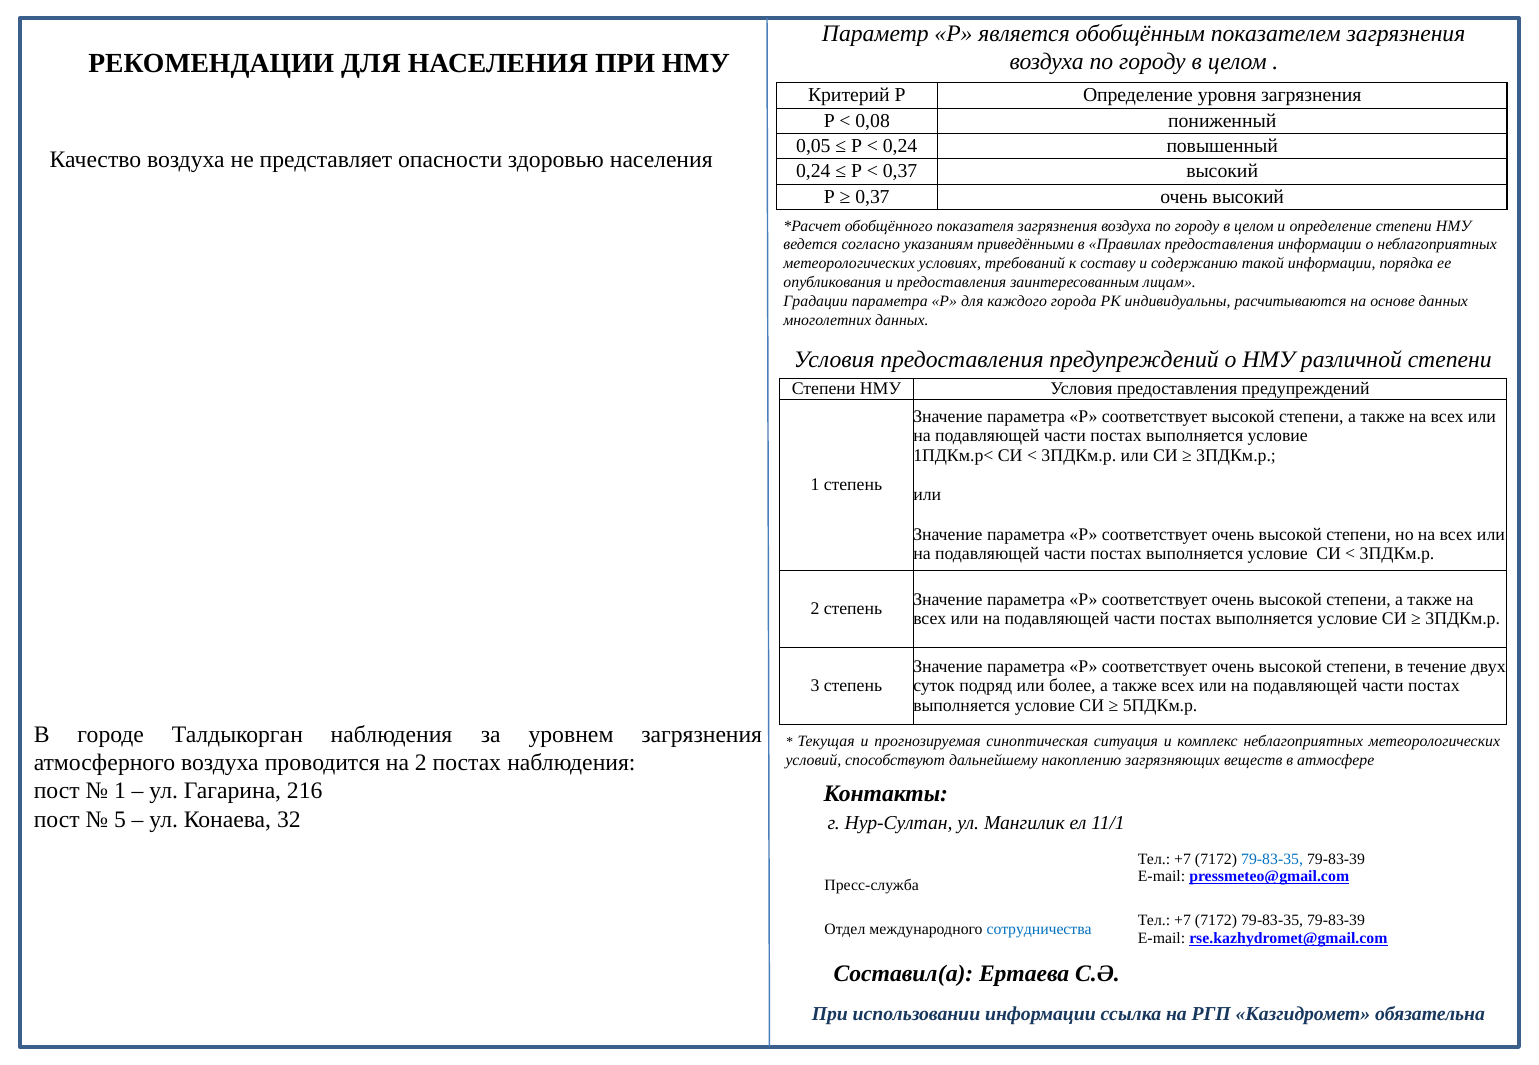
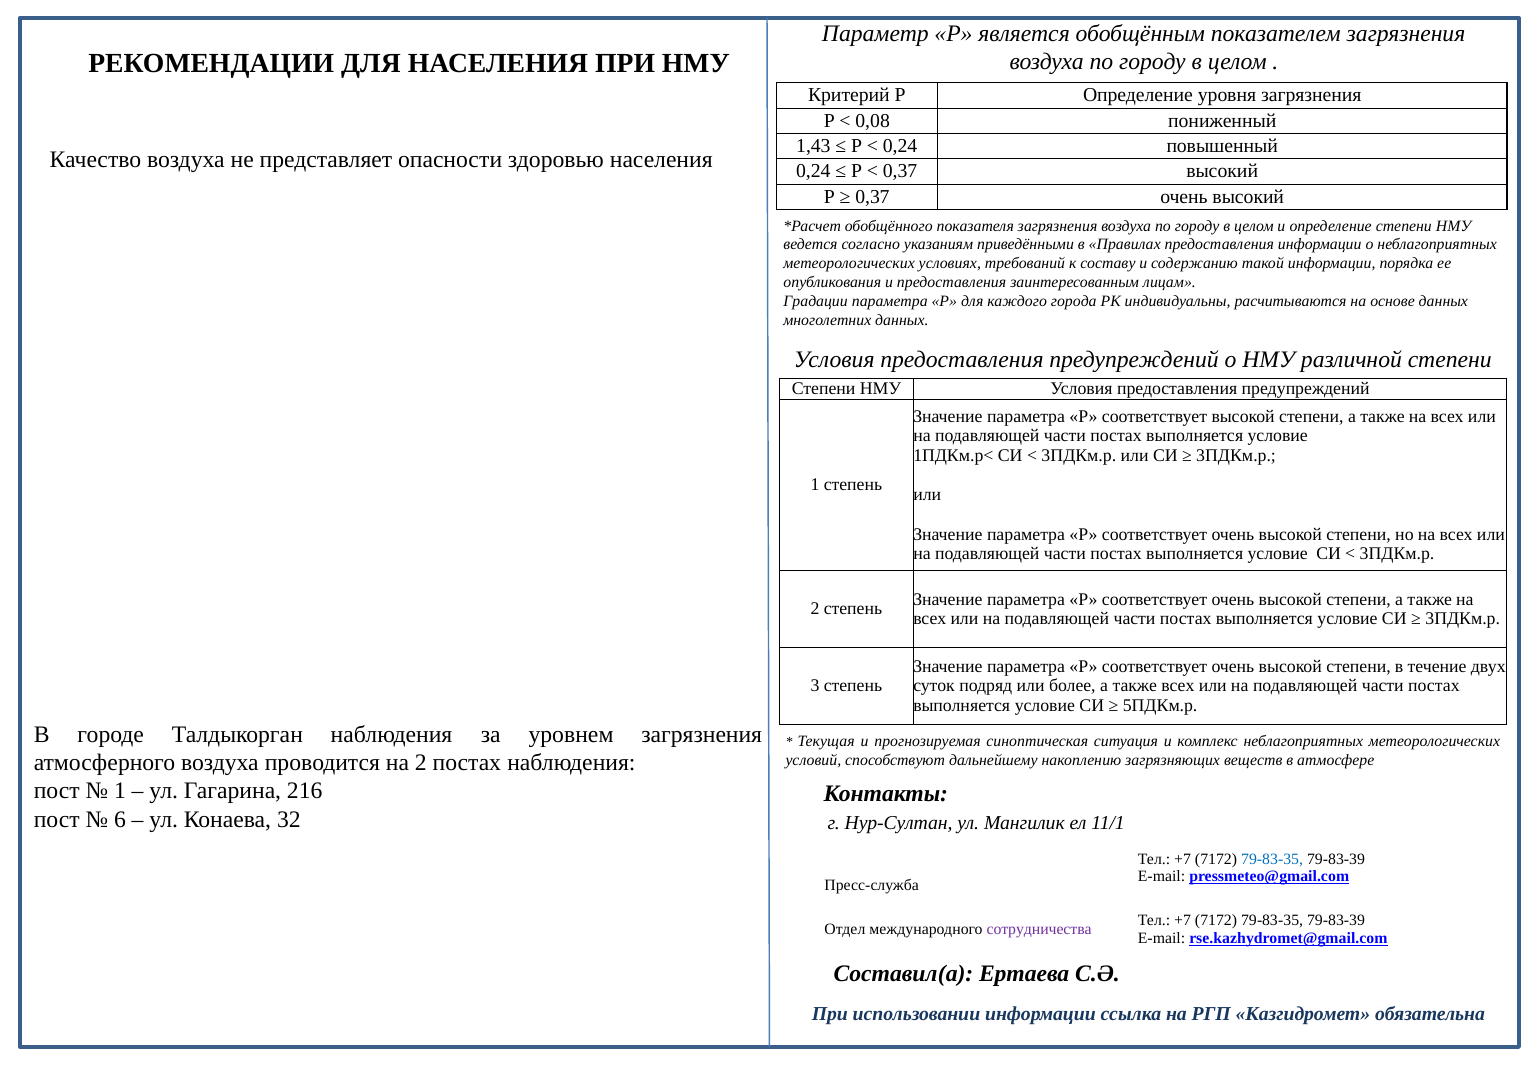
0,05: 0,05 -> 1,43
5: 5 -> 6
сотрудничества colour: blue -> purple
